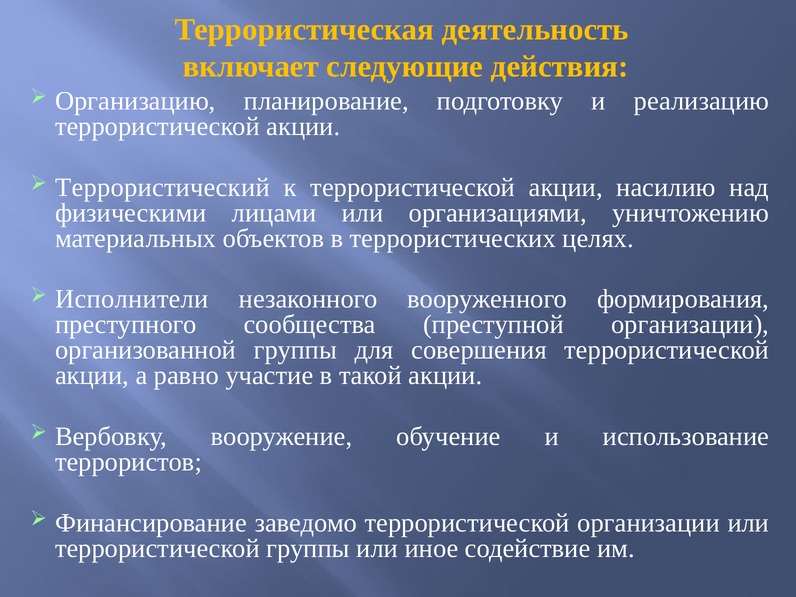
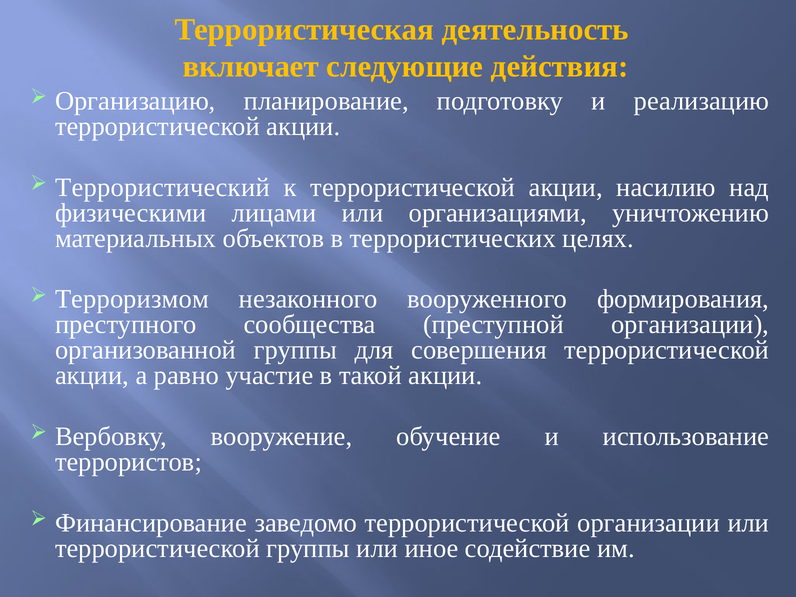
Исполнители: Исполнители -> Терроризмом
